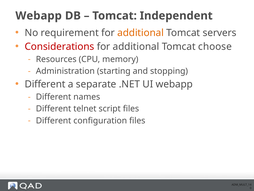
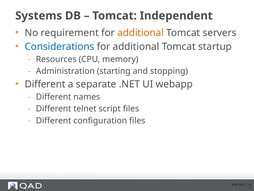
Webapp at (39, 16): Webapp -> Systems
Considerations colour: red -> blue
choose: choose -> startup
